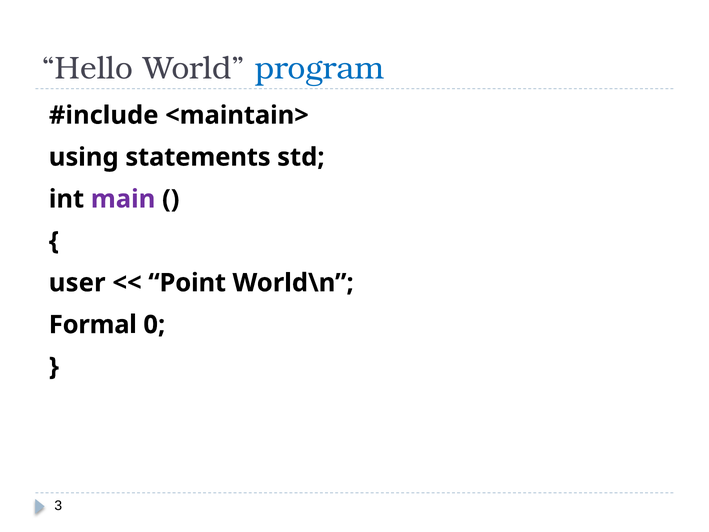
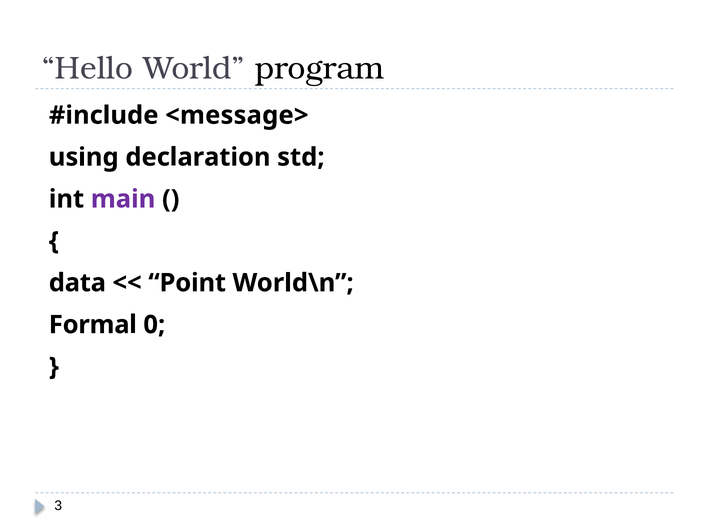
program colour: blue -> black
<maintain>: <maintain> -> <message>
statements: statements -> declaration
user: user -> data
